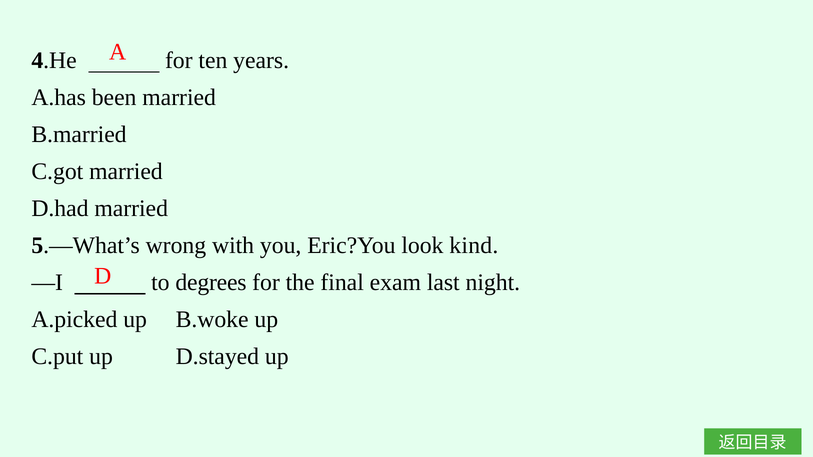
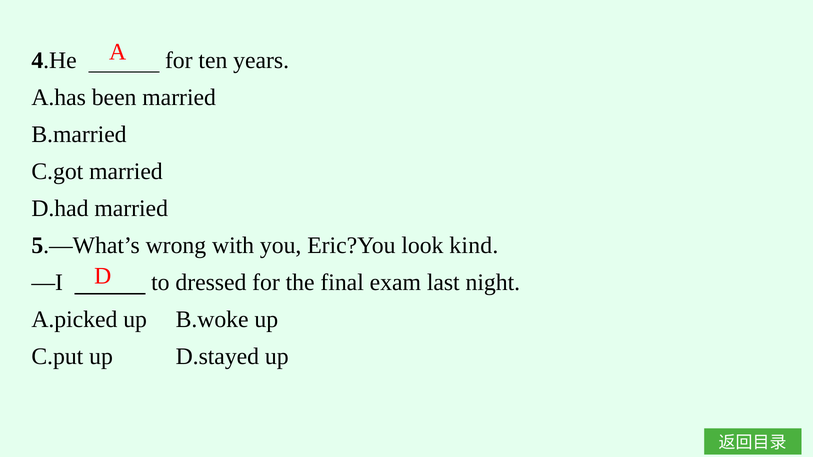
degrees: degrees -> dressed
